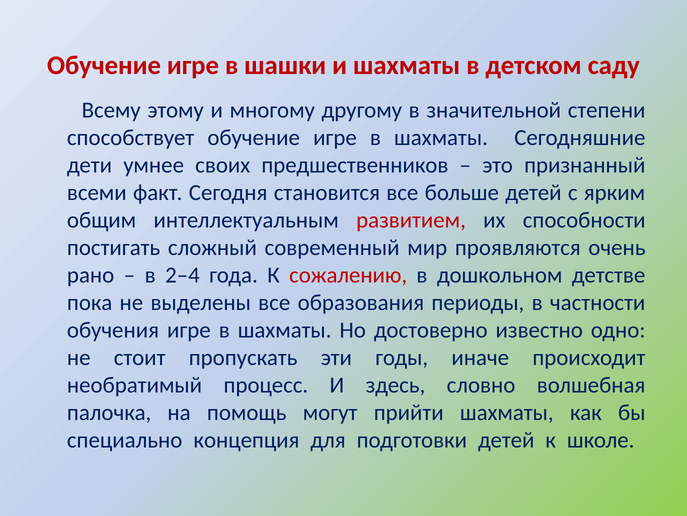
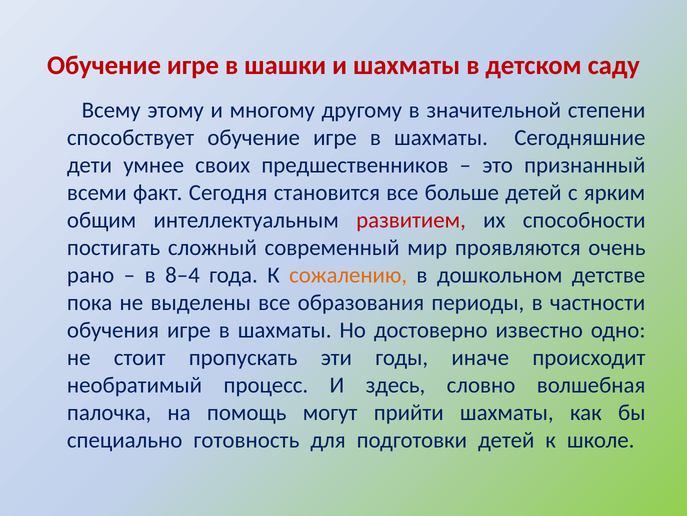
2–4: 2–4 -> 8–4
сожалению colour: red -> orange
концепция: концепция -> готовность
